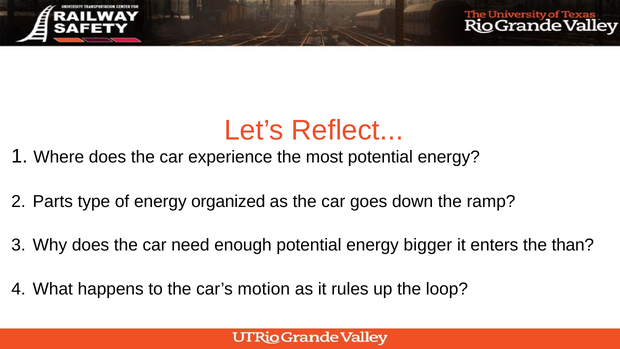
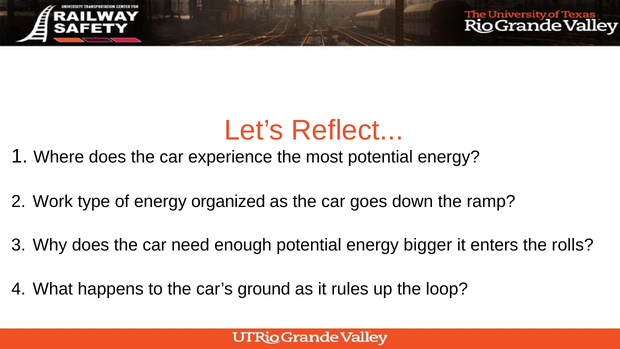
Parts: Parts -> Work
than: than -> rolls
motion: motion -> ground
